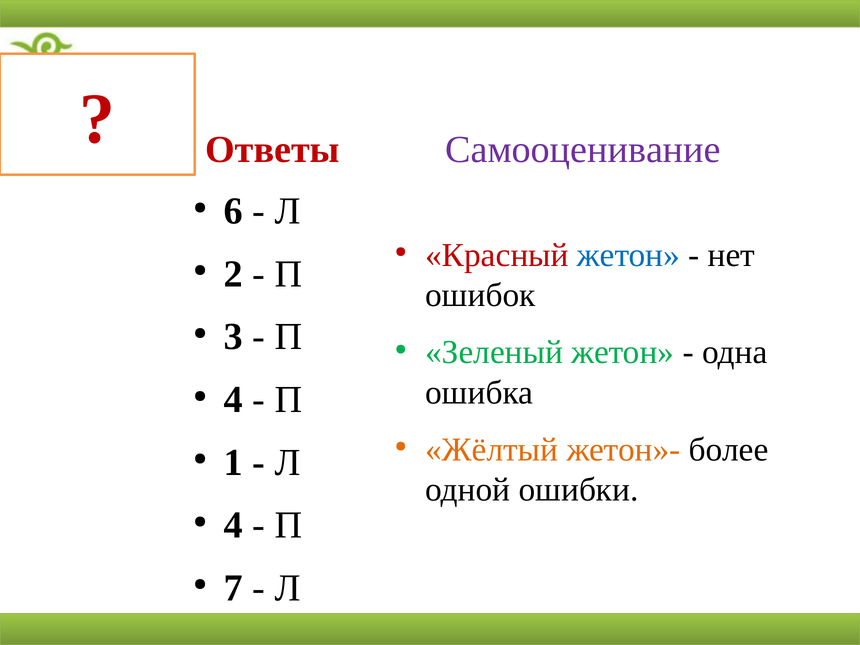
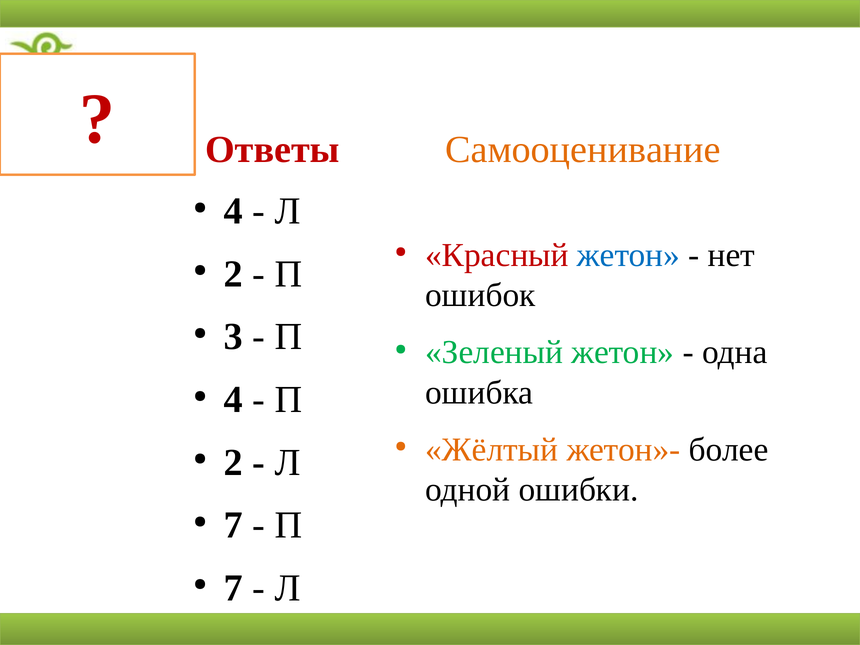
Самооценивание colour: purple -> orange
6 at (233, 211): 6 -> 4
1 at (233, 462): 1 -> 2
4 at (233, 525): 4 -> 7
